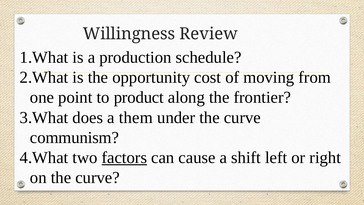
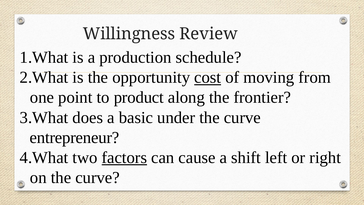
cost underline: none -> present
them: them -> basic
communism: communism -> entrepreneur
